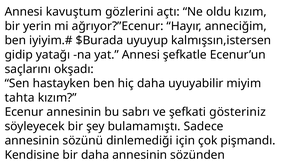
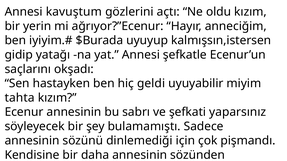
hiç daha: daha -> geldi
gösteriniz: gösteriniz -> yaparsınız
